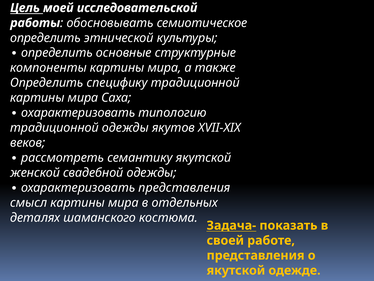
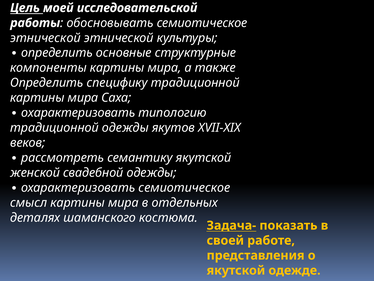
определить at (45, 38): определить -> этнической
охарактеризовать представления: представления -> семиотическое
